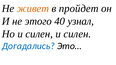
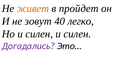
этого: этого -> зовут
узнал: узнал -> легко
Догадались colour: blue -> purple
